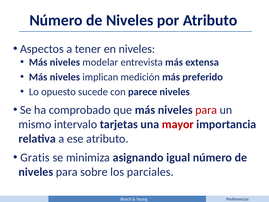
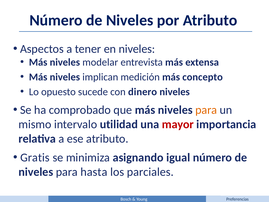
preferido: preferido -> concepto
parece: parece -> dinero
para at (206, 110) colour: red -> orange
tarjetas: tarjetas -> utilidad
sobre: sobre -> hasta
